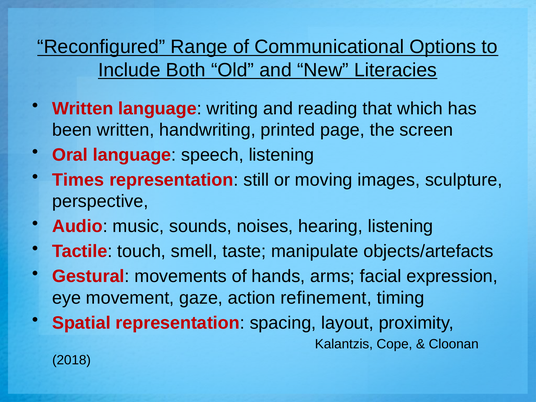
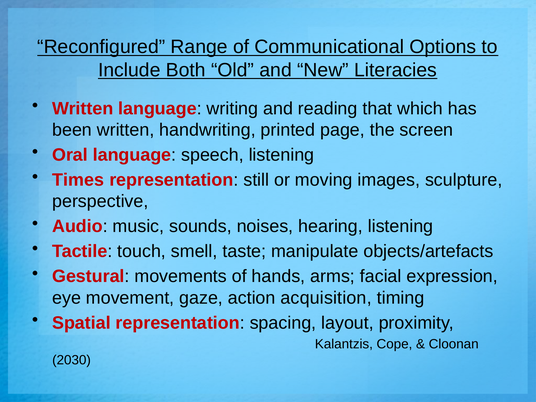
refinement: refinement -> acquisition
2018: 2018 -> 2030
